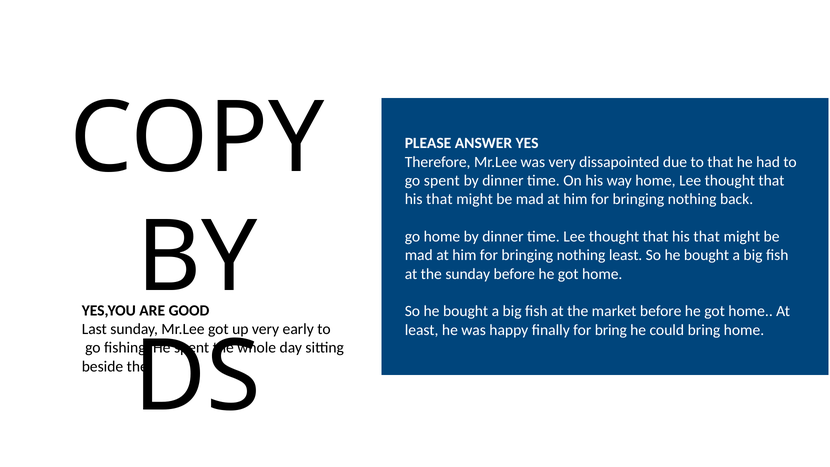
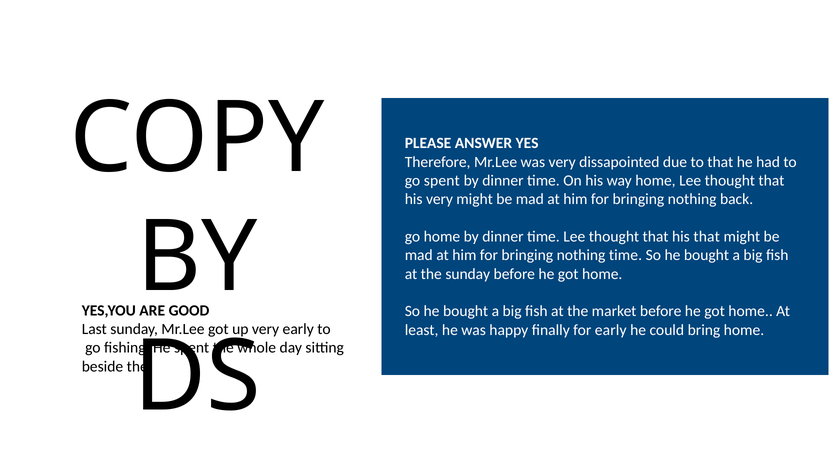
that at (439, 199): that -> very
nothing least: least -> time
for bring: bring -> early
